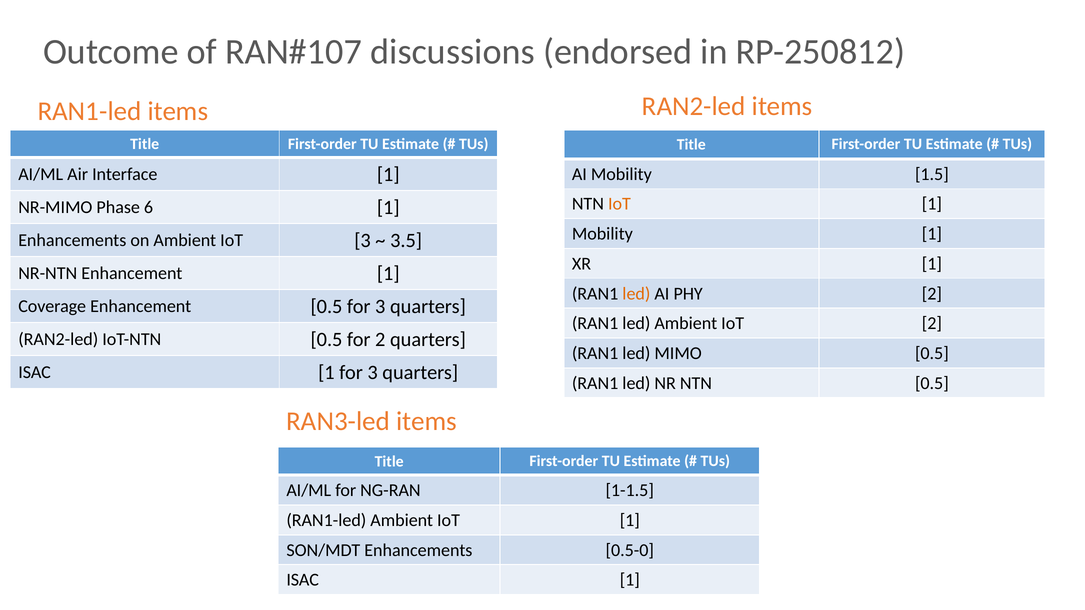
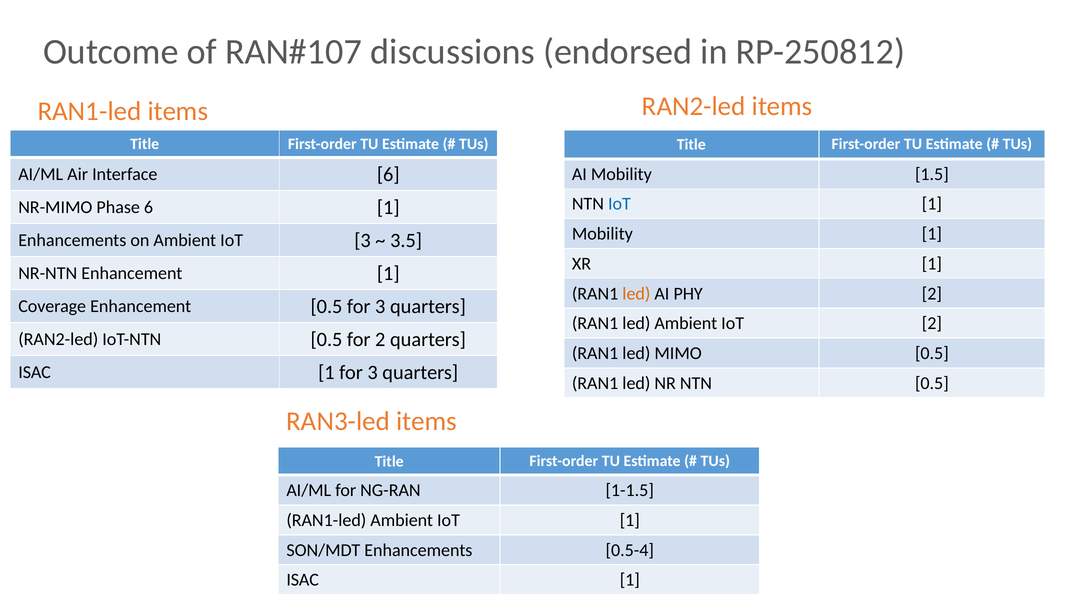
Interface 1: 1 -> 6
IoT at (619, 204) colour: orange -> blue
0.5-0: 0.5-0 -> 0.5-4
